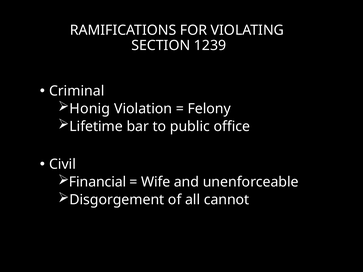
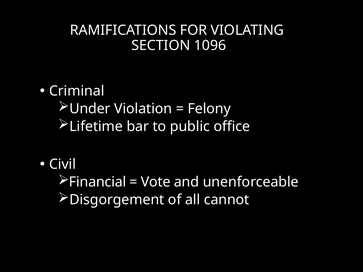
1239: 1239 -> 1096
Honig: Honig -> Under
Wife: Wife -> Vote
